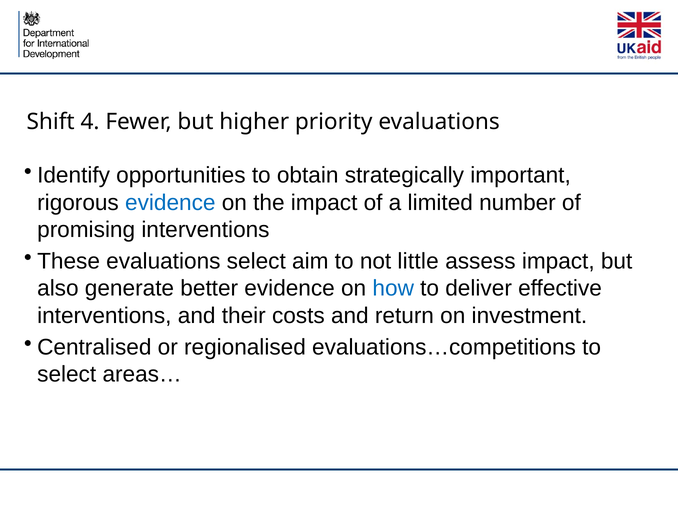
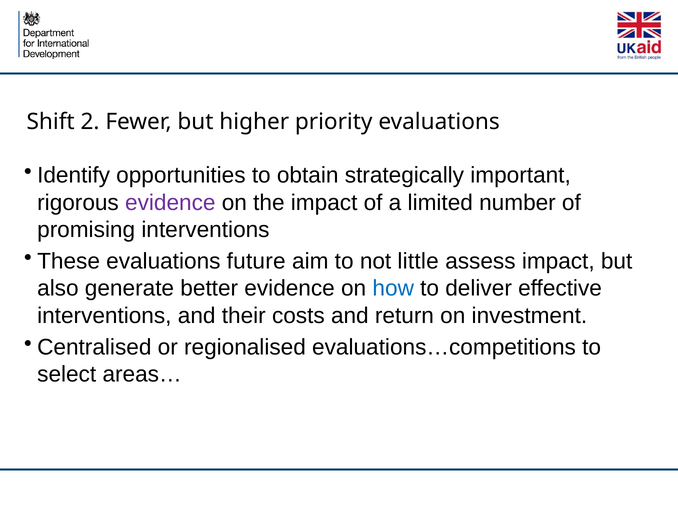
4: 4 -> 2
evidence at (170, 202) colour: blue -> purple
evaluations select: select -> future
